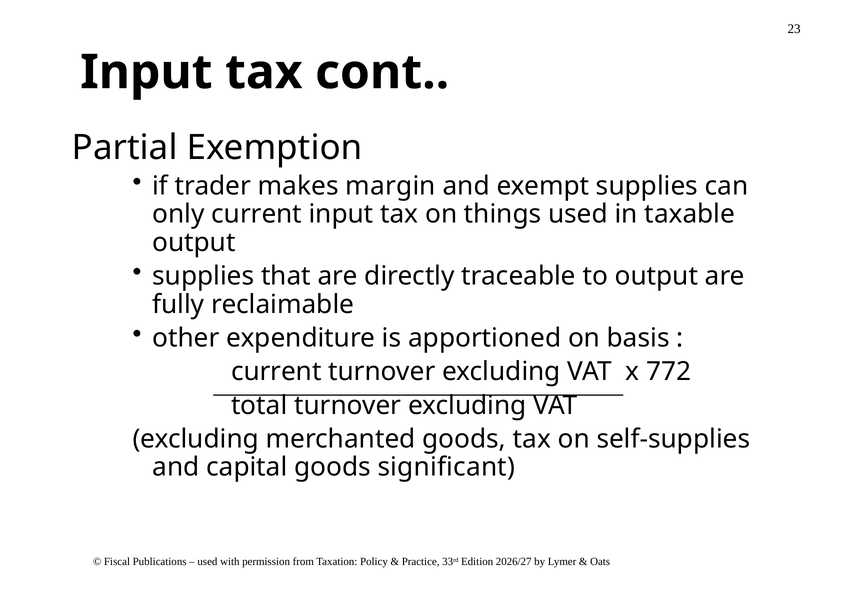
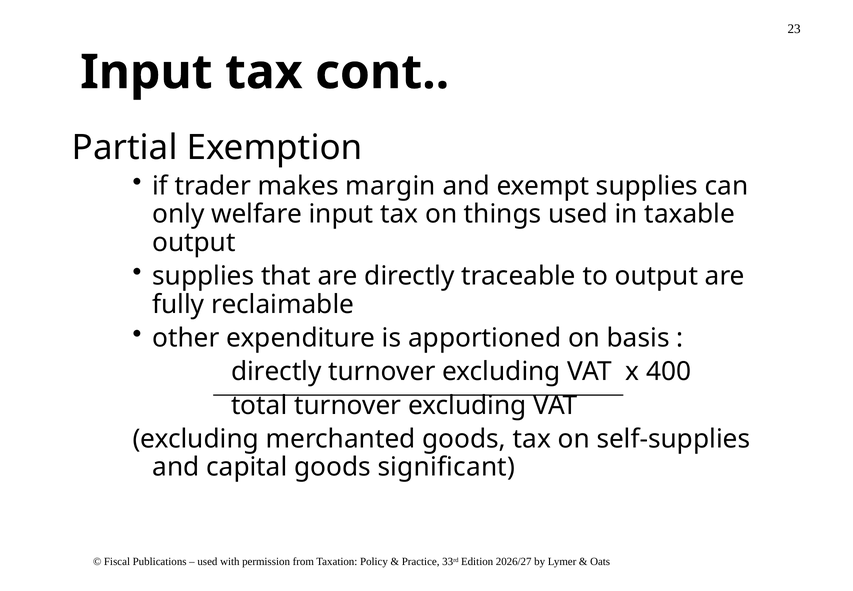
only current: current -> welfare
current at (276, 371): current -> directly
772: 772 -> 400
